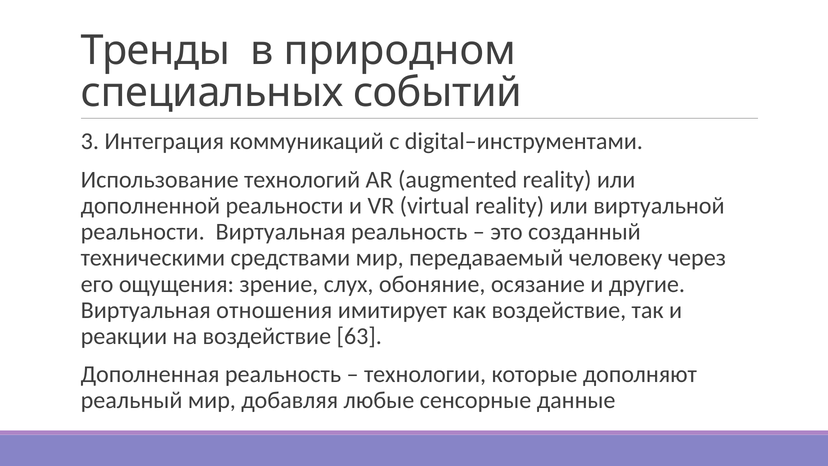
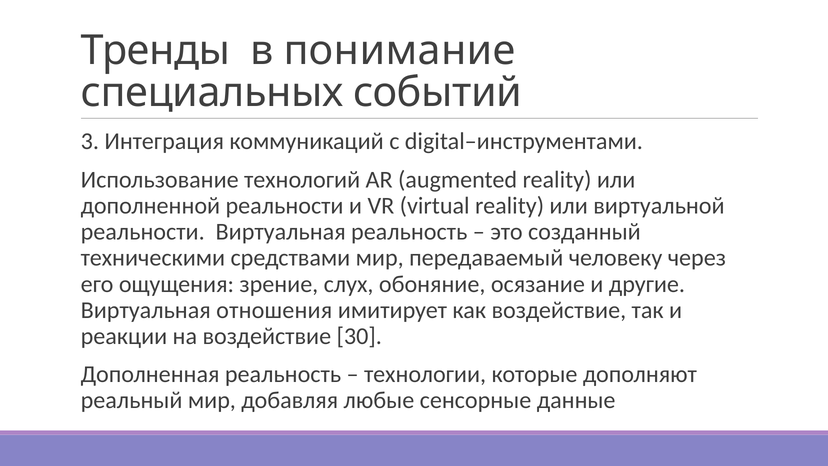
природном: природном -> понимание
63: 63 -> 30
